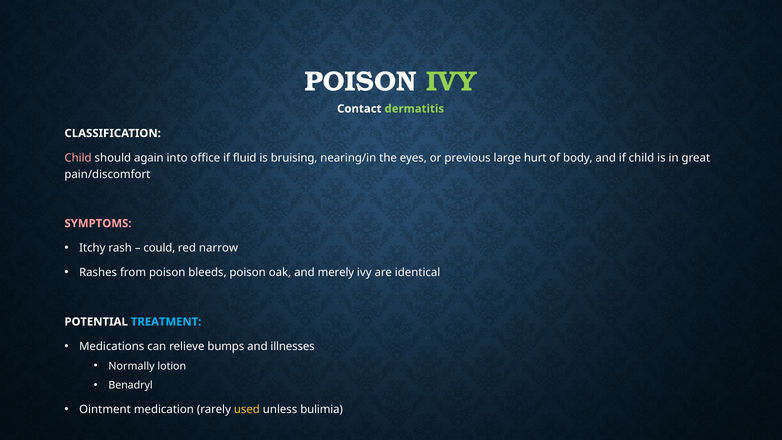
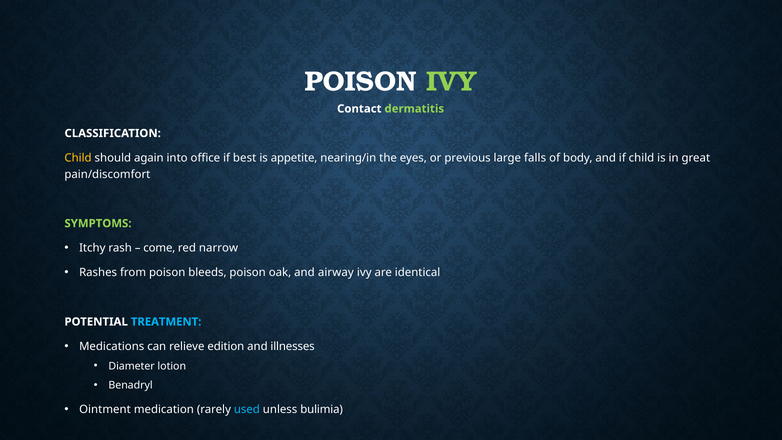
Child at (78, 158) colour: pink -> yellow
fluid: fluid -> best
bruising: bruising -> appetite
hurt: hurt -> falls
SYMPTOMS colour: pink -> light green
could: could -> come
merely: merely -> airway
bumps: bumps -> edition
Normally: Normally -> Diameter
used colour: yellow -> light blue
